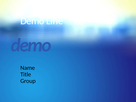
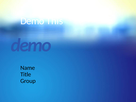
Line: Line -> This
